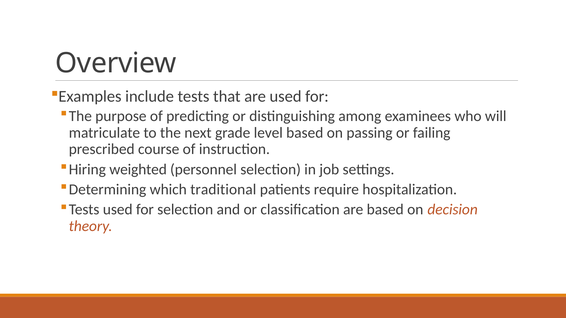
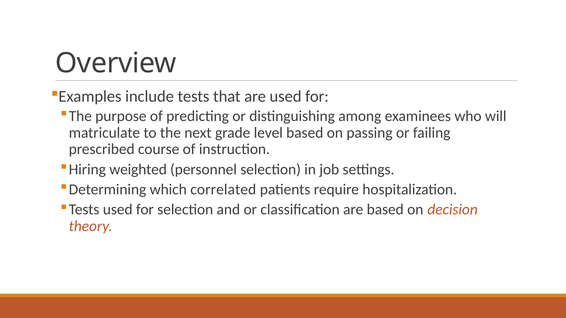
traditional: traditional -> correlated
